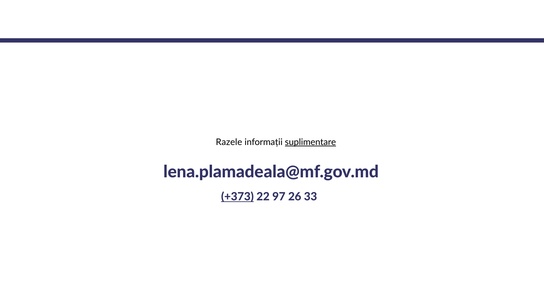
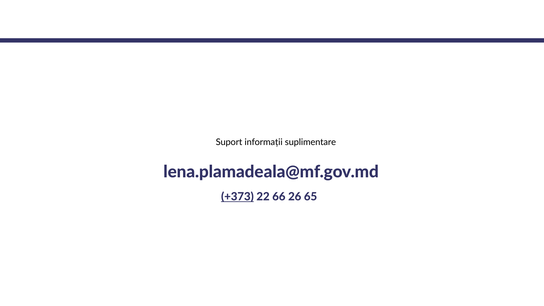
Razele: Razele -> Suport
suplimentare underline: present -> none
97: 97 -> 66
33: 33 -> 65
